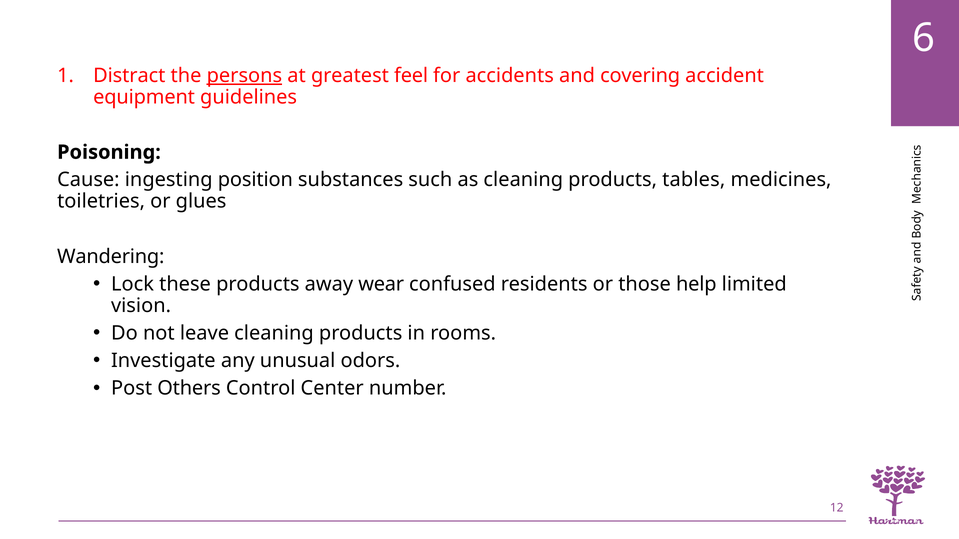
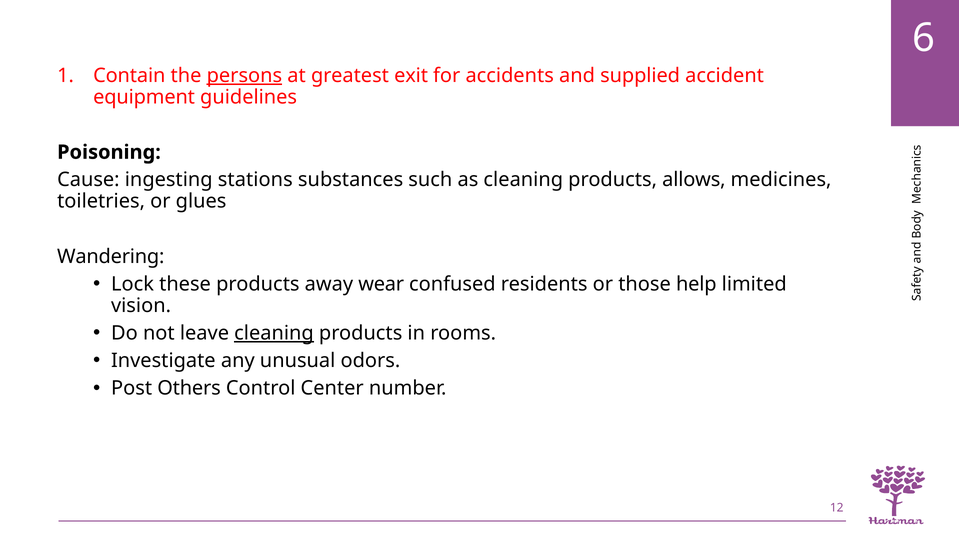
Distract: Distract -> Contain
feel: feel -> exit
covering: covering -> supplied
position: position -> stations
tables: tables -> allows
cleaning at (274, 333) underline: none -> present
